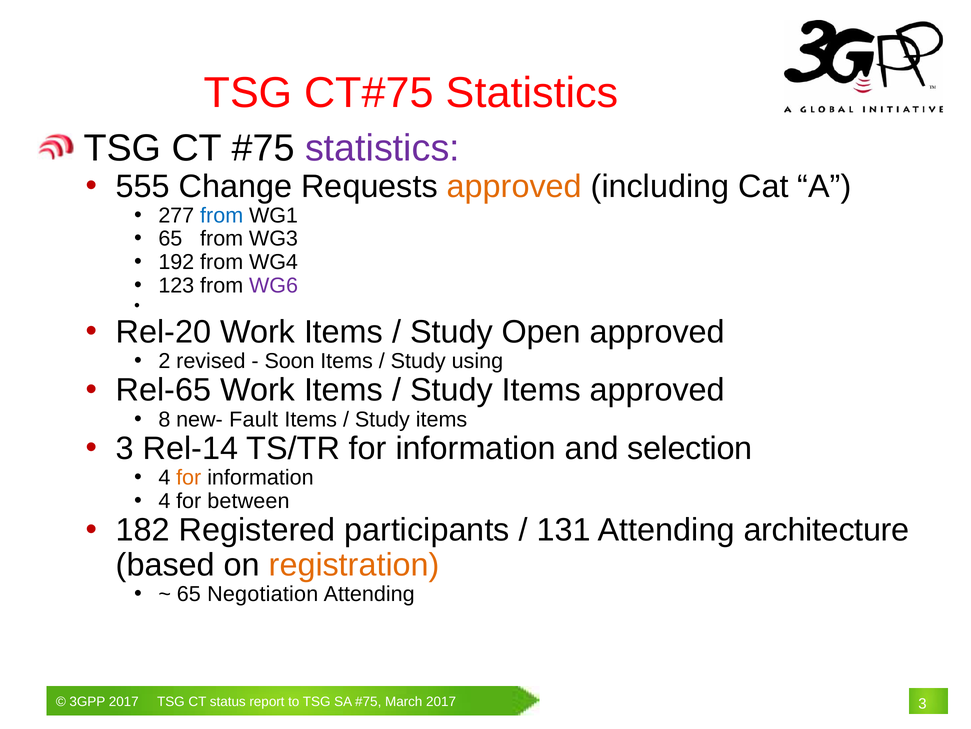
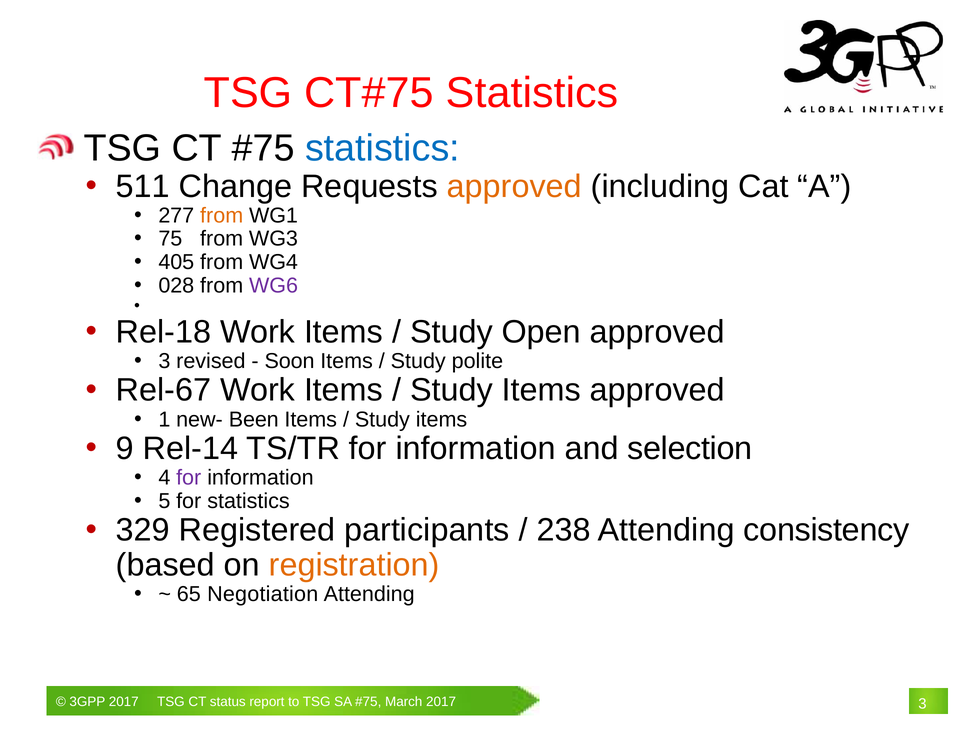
statistics at (382, 148) colour: purple -> blue
555: 555 -> 511
from at (222, 215) colour: blue -> orange
65 at (170, 239): 65 -> 75
192: 192 -> 405
123: 123 -> 028
Rel-20: Rel-20 -> Rel-18
2 at (164, 361): 2 -> 3
using: using -> polite
Rel-65: Rel-65 -> Rel-67
8: 8 -> 1
Fault: Fault -> Been
3 at (125, 448): 3 -> 9
for at (189, 477) colour: orange -> purple
4 at (164, 501): 4 -> 5
for between: between -> statistics
182: 182 -> 329
131: 131 -> 238
architecture: architecture -> consistency
